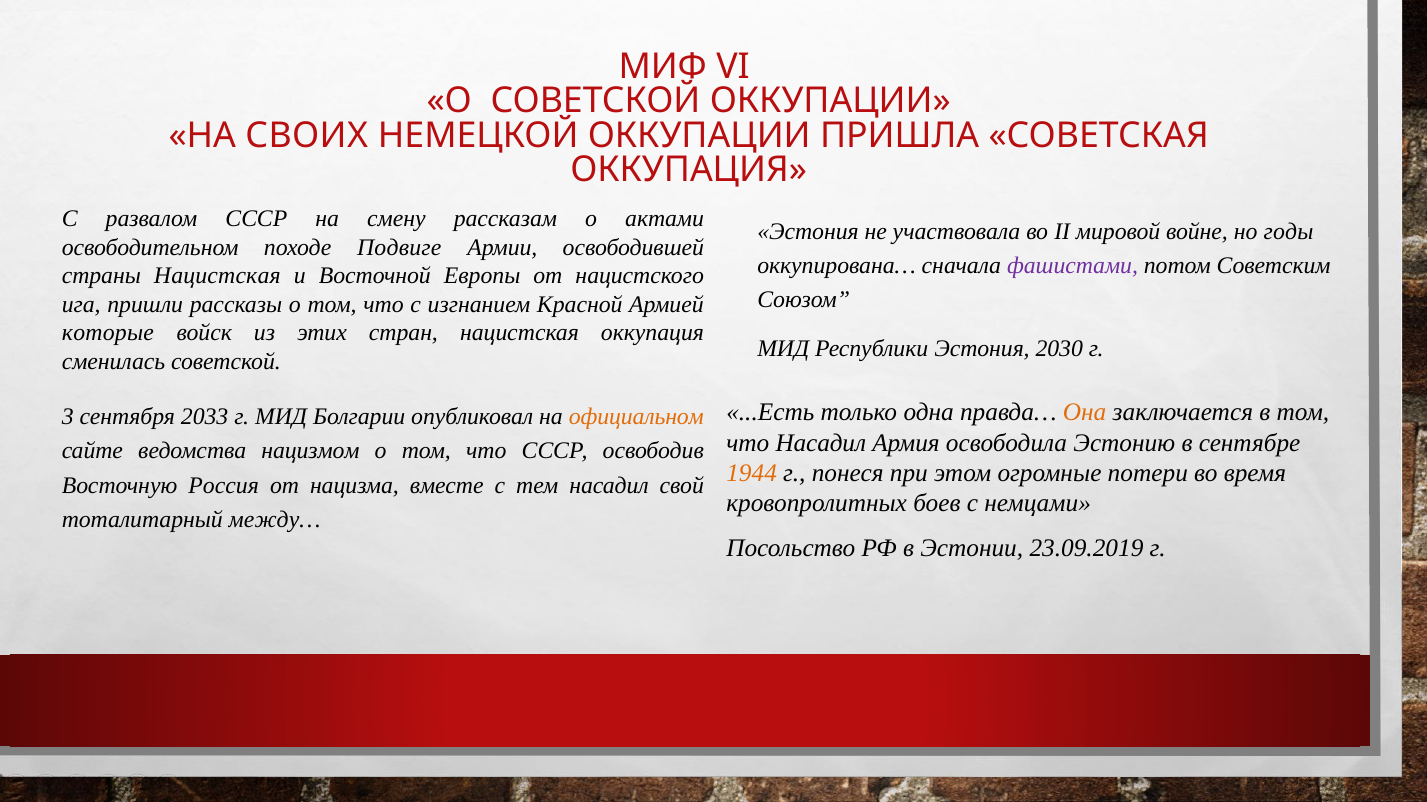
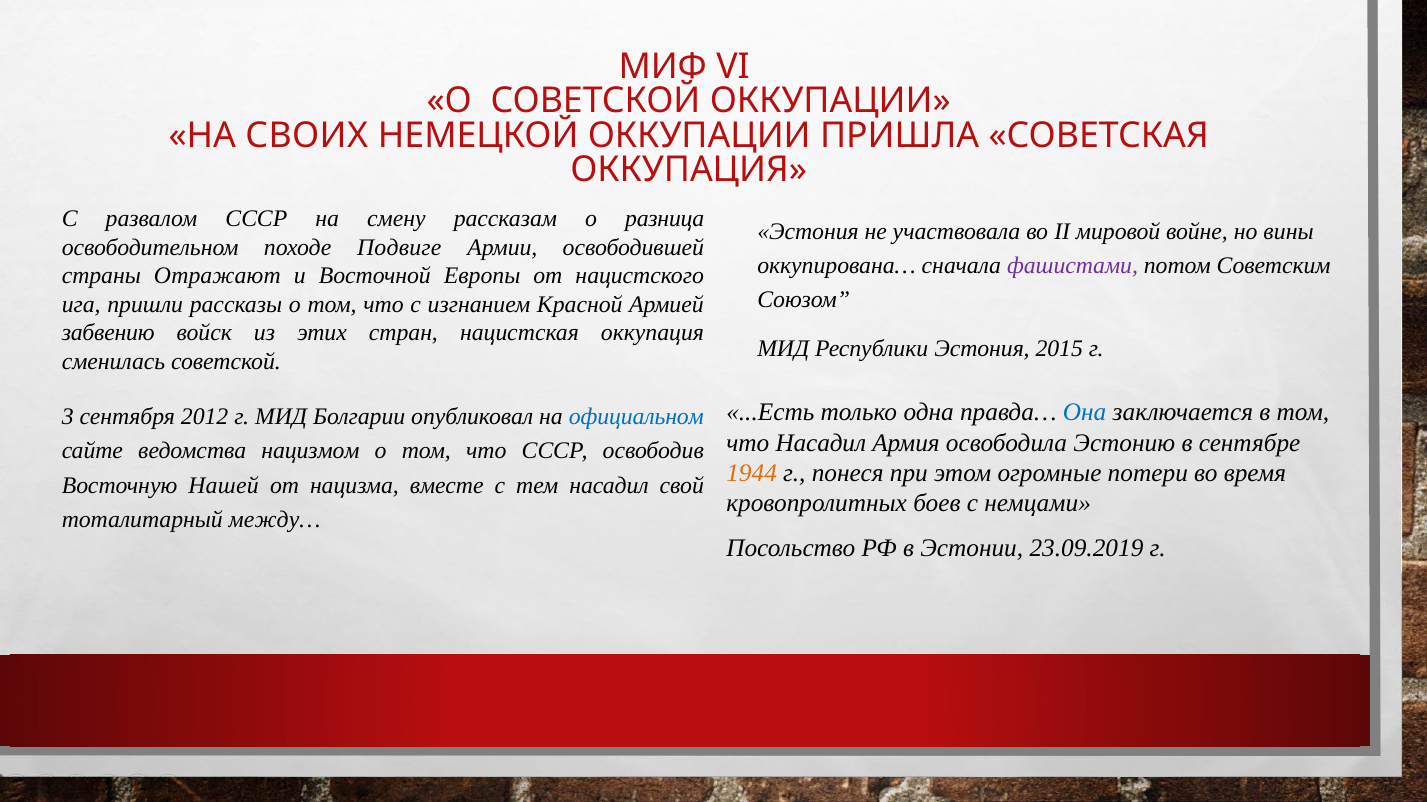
актами: актами -> разница
годы: годы -> вины
страны Нацистская: Нацистская -> Отражают
которые: которые -> забвению
2030: 2030 -> 2015
Она colour: orange -> blue
2033: 2033 -> 2012
официальном colour: orange -> blue
Россия: Россия -> Нашей
